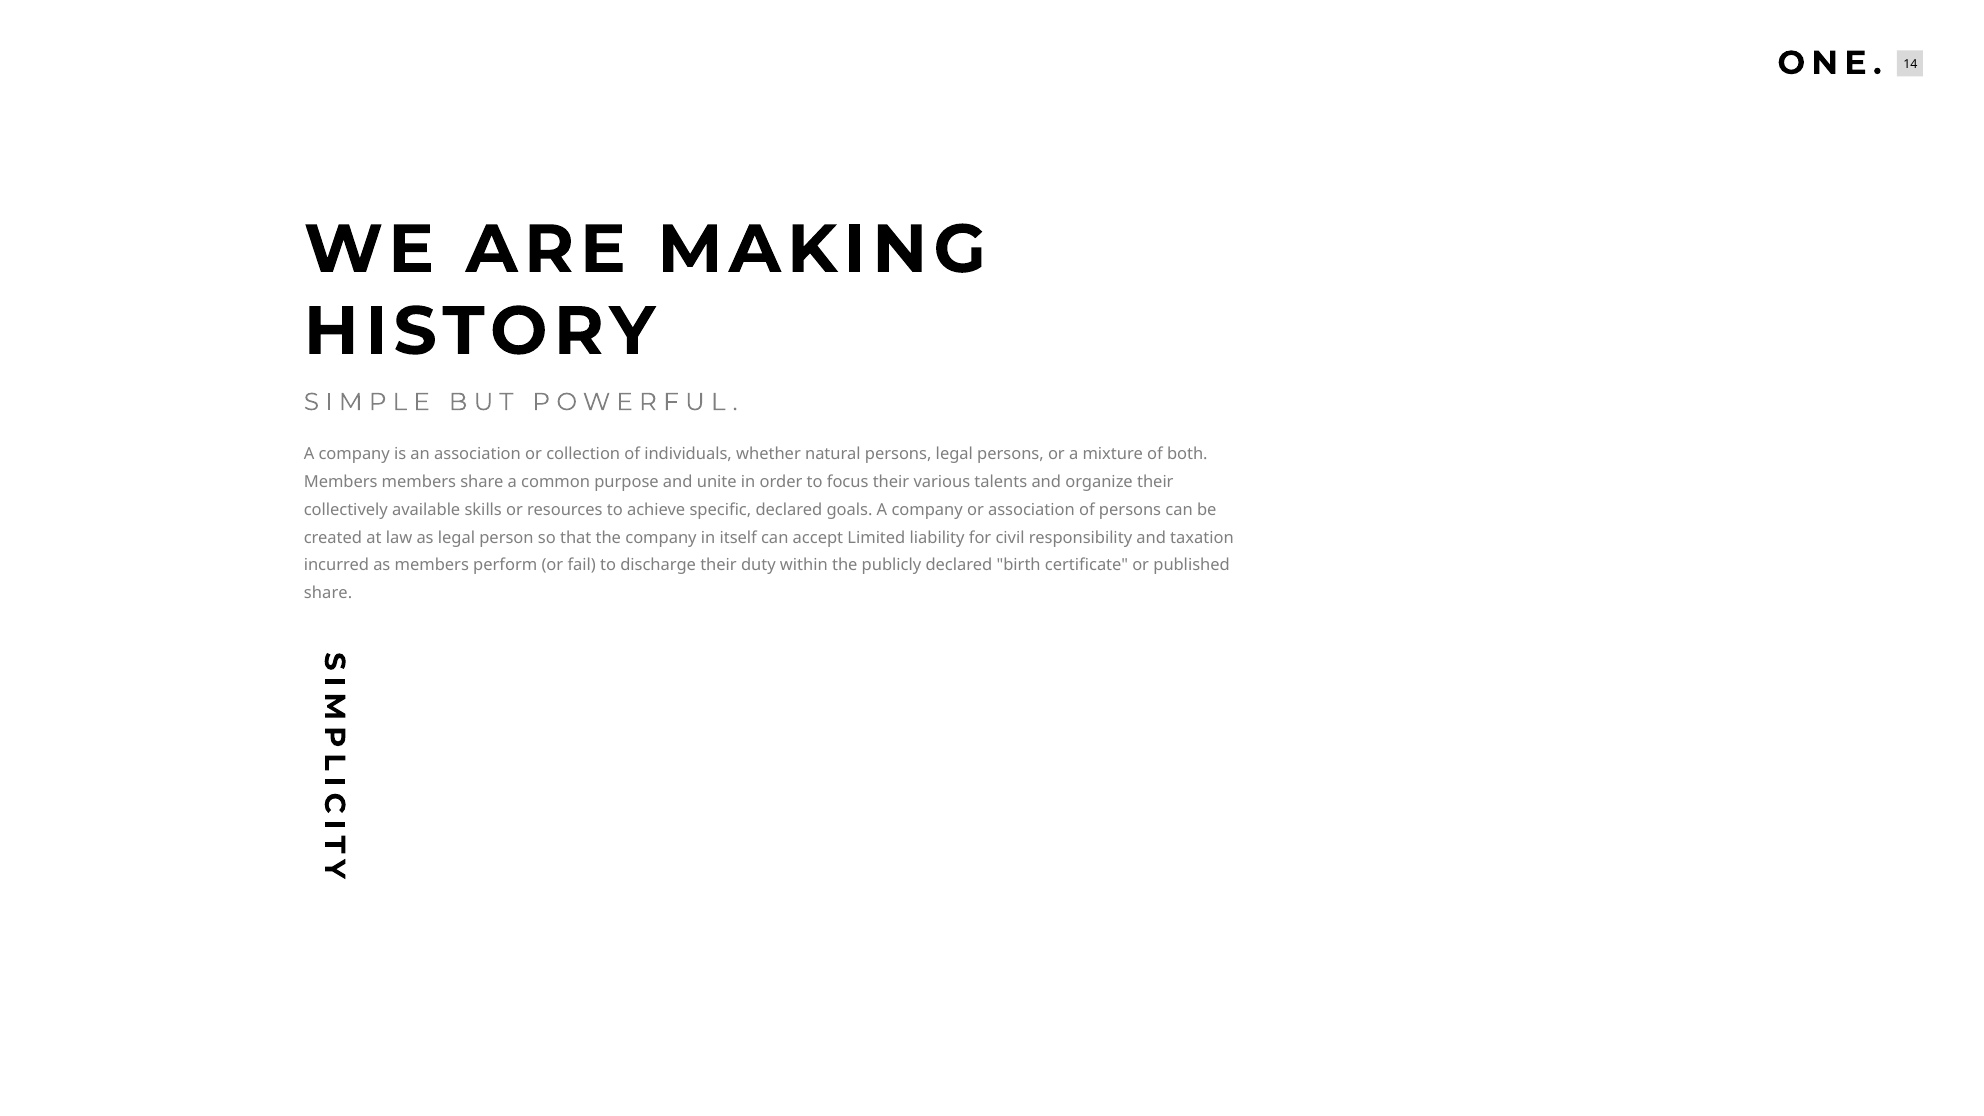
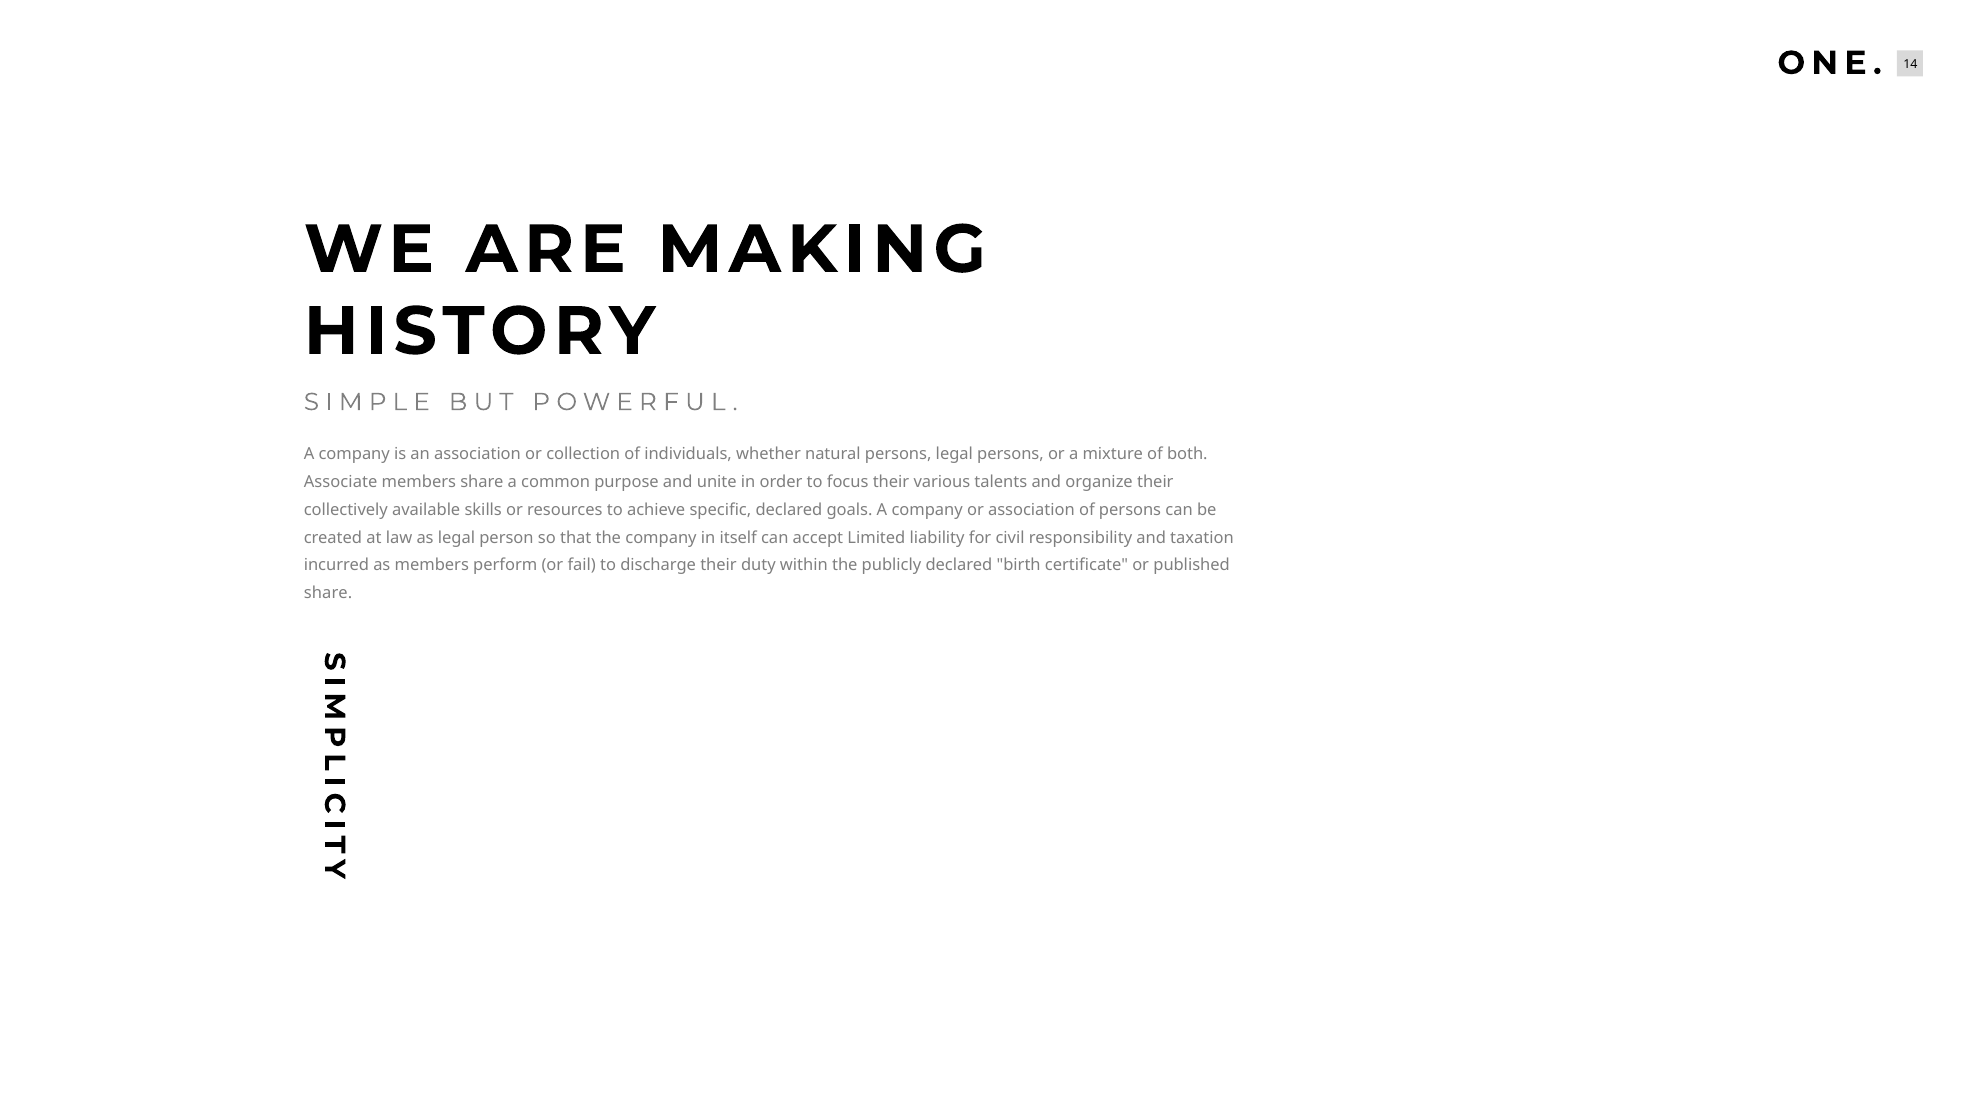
Members at (341, 482): Members -> Associate
